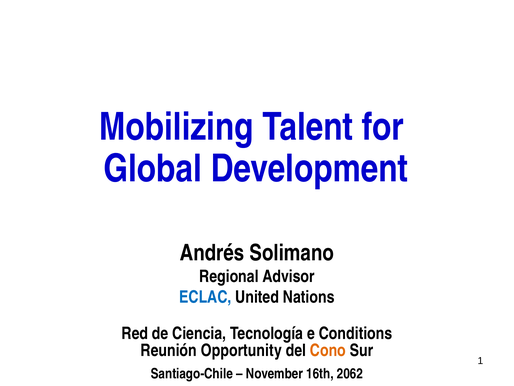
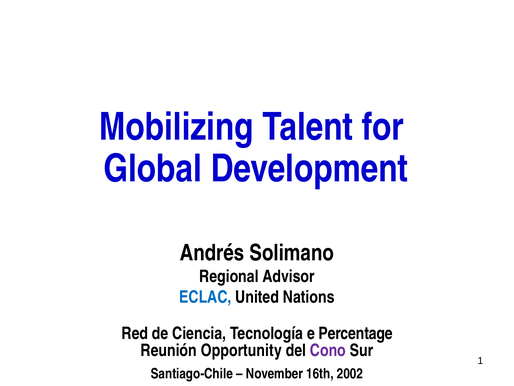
Conditions: Conditions -> Percentage
Cono colour: orange -> purple
2062: 2062 -> 2002
